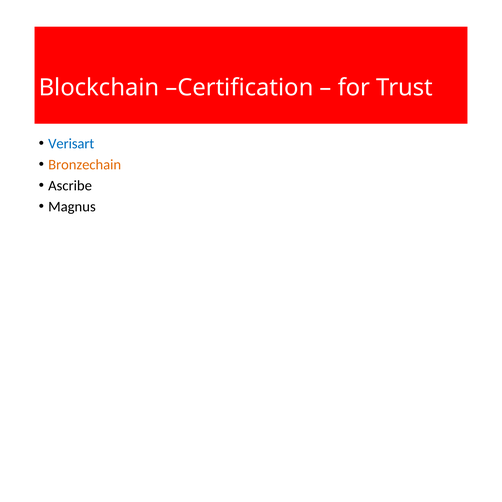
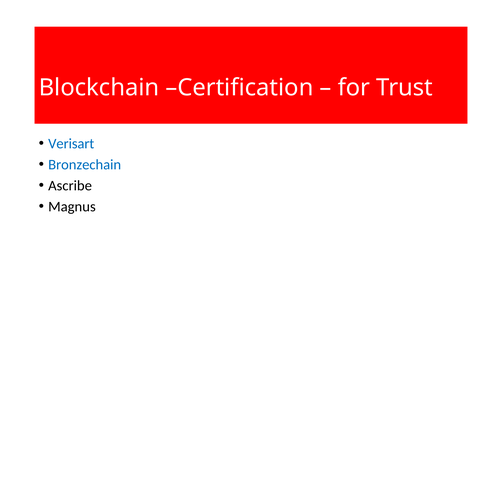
Bronzechain colour: orange -> blue
